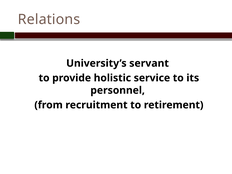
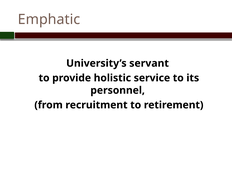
Relations: Relations -> Emphatic
